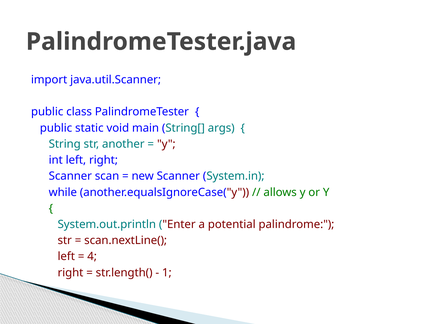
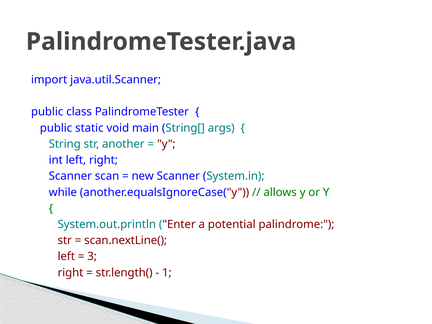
4: 4 -> 3
